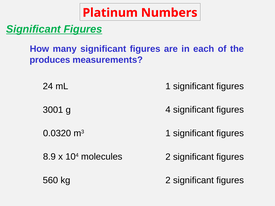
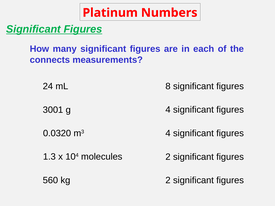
produces: produces -> connects
mL 1: 1 -> 8
m3 1: 1 -> 4
8.9: 8.9 -> 1.3
